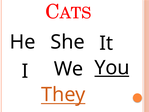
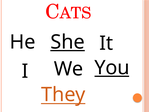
She underline: none -> present
